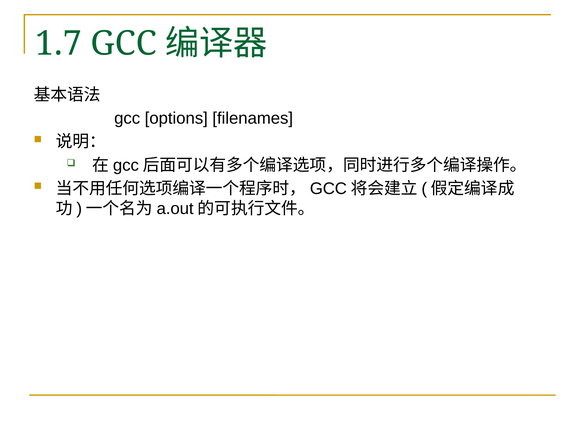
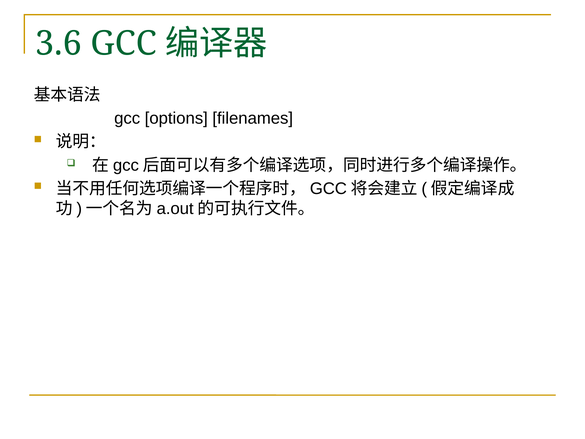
1.7: 1.7 -> 3.6
